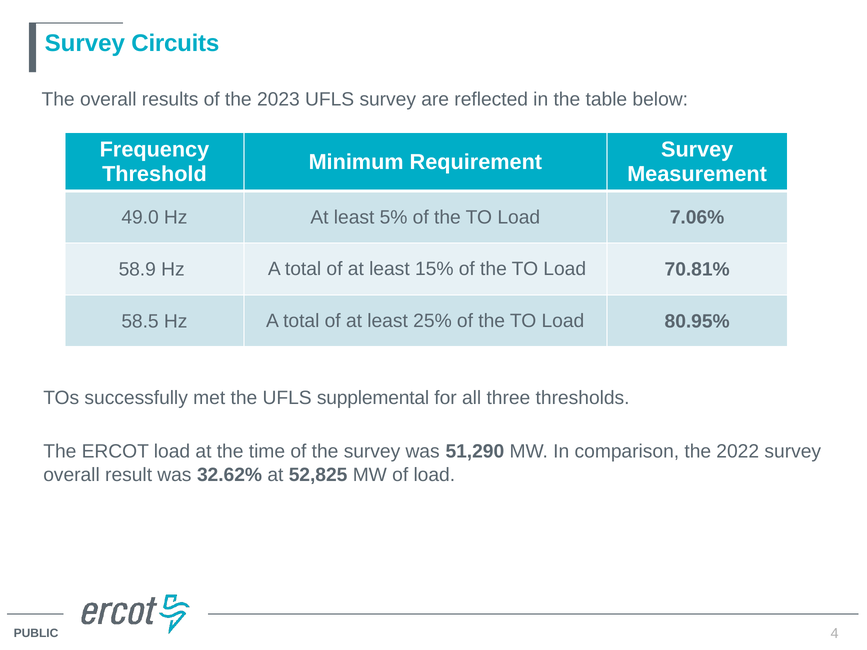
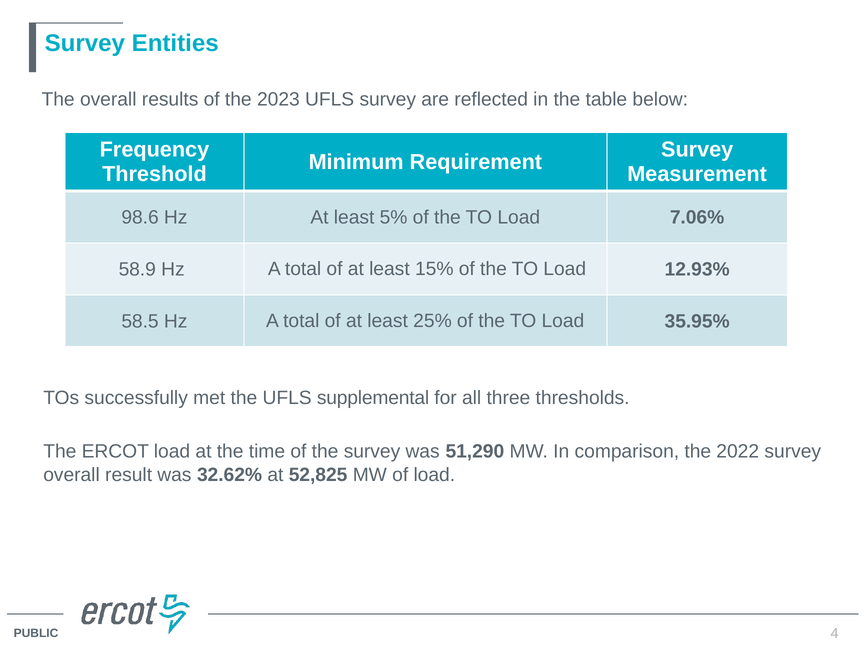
Circuits: Circuits -> Entities
49.0: 49.0 -> 98.6
70.81%: 70.81% -> 12.93%
80.95%: 80.95% -> 35.95%
